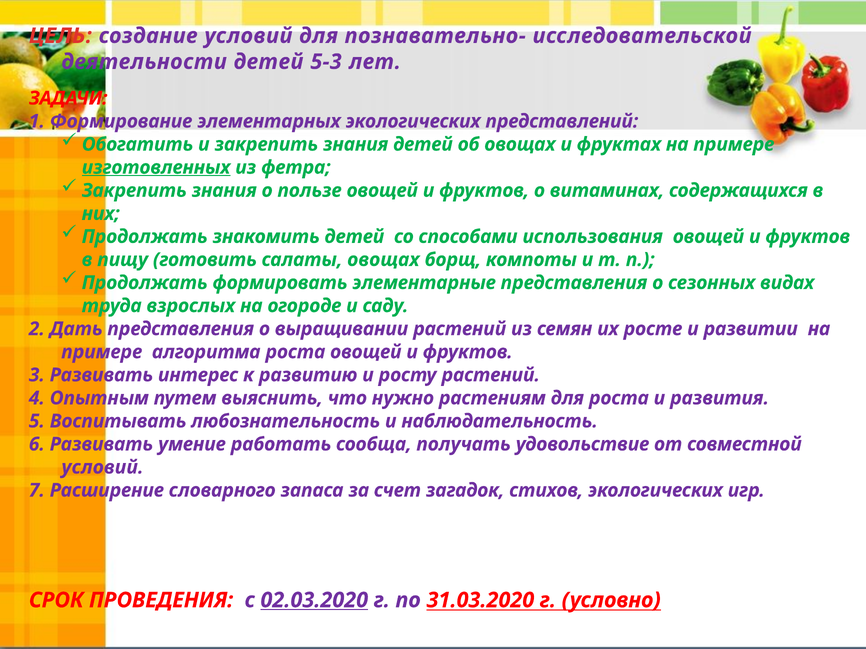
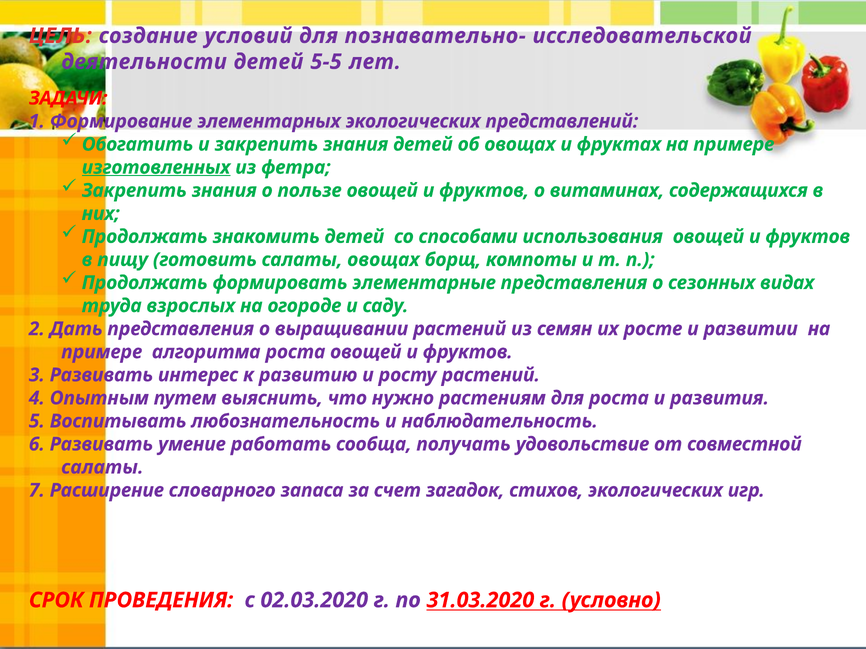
5-3: 5-3 -> 5-5
условий at (102, 468): условий -> салаты
02.03.2020 underline: present -> none
